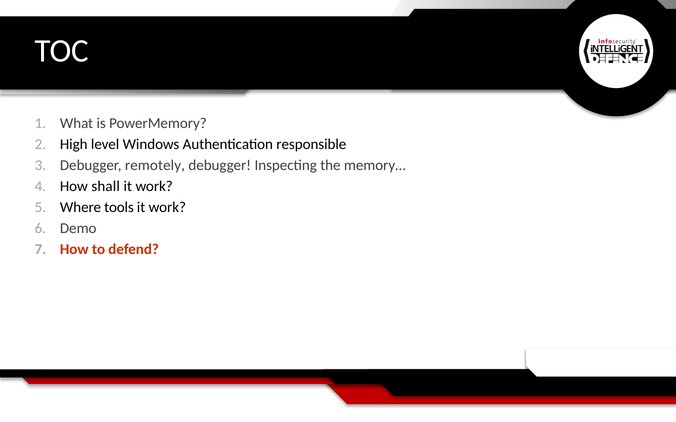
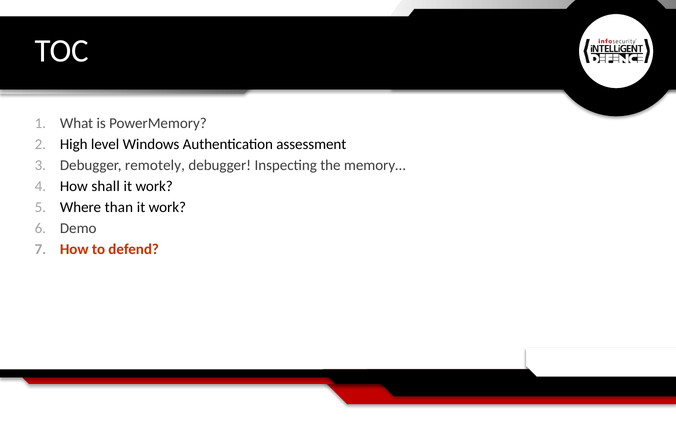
responsible: responsible -> assessment
tools: tools -> than
